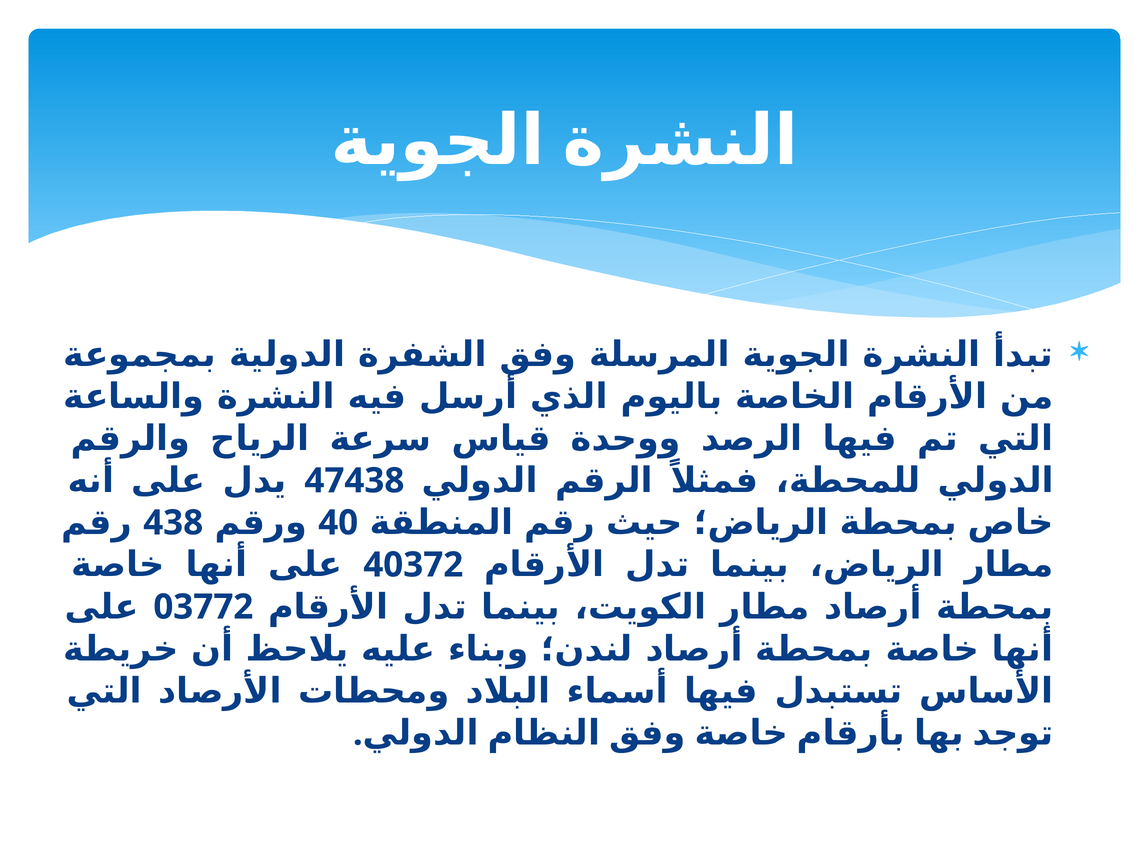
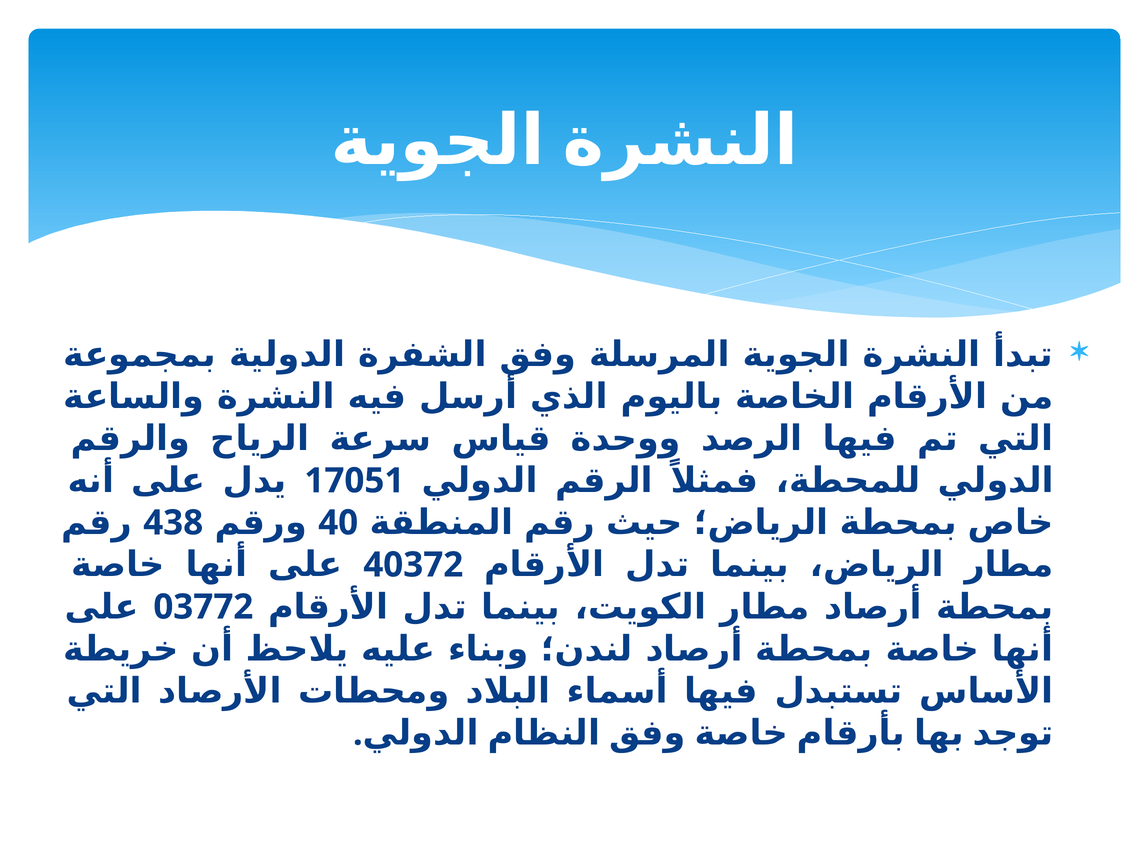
47438: 47438 -> 17051
